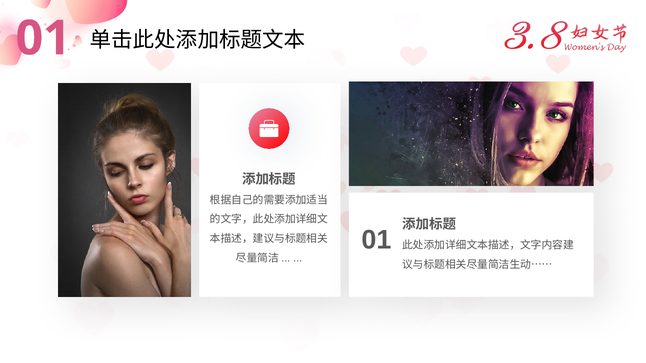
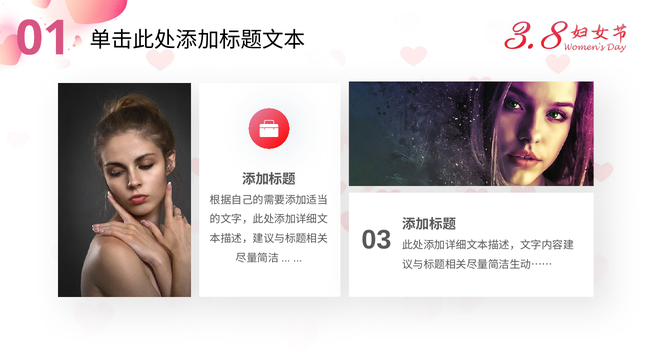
1: 1 -> 3
